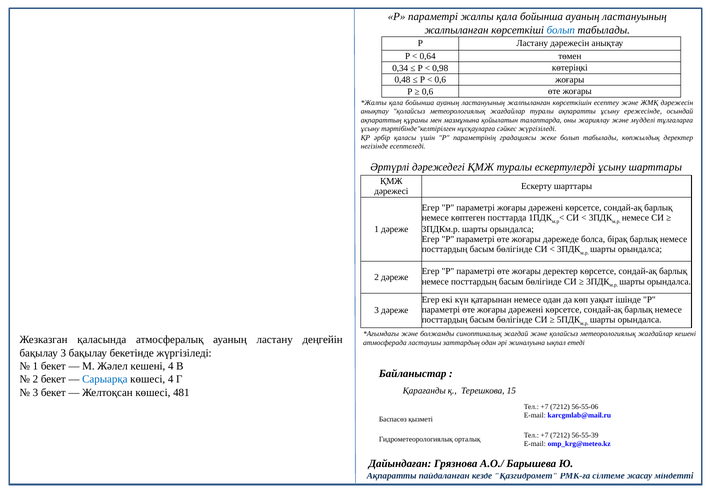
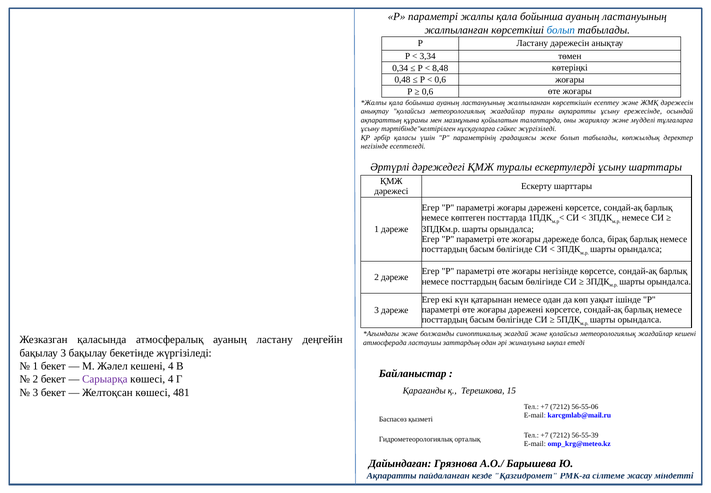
0,64: 0,64 -> 3,34
0,98: 0,98 -> 8,48
жоғары деректер: деректер -> негізінде
Сарыарқа colour: blue -> purple
